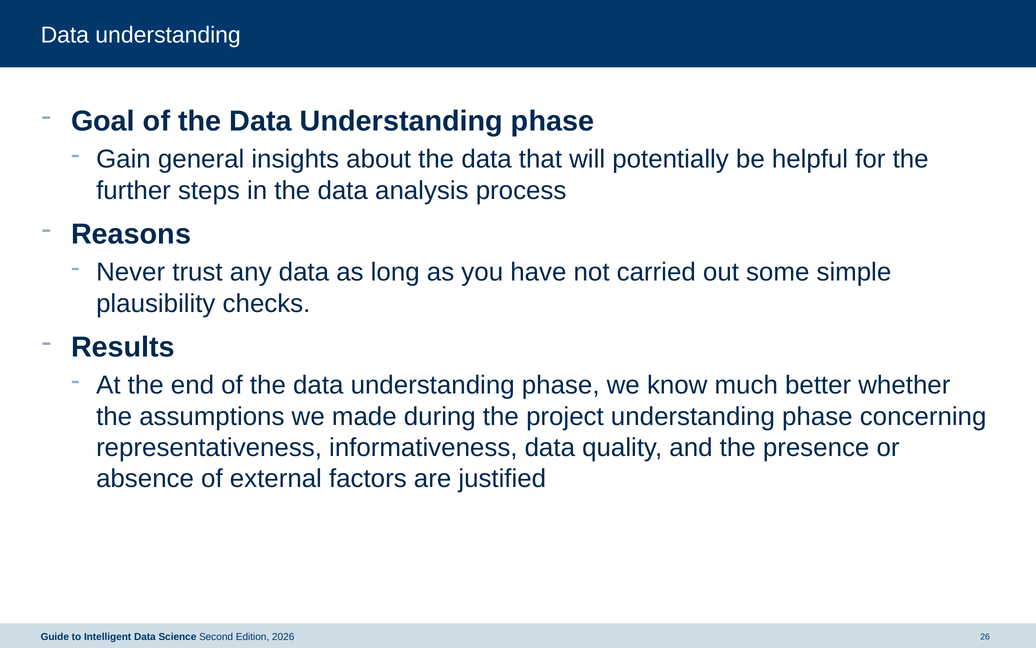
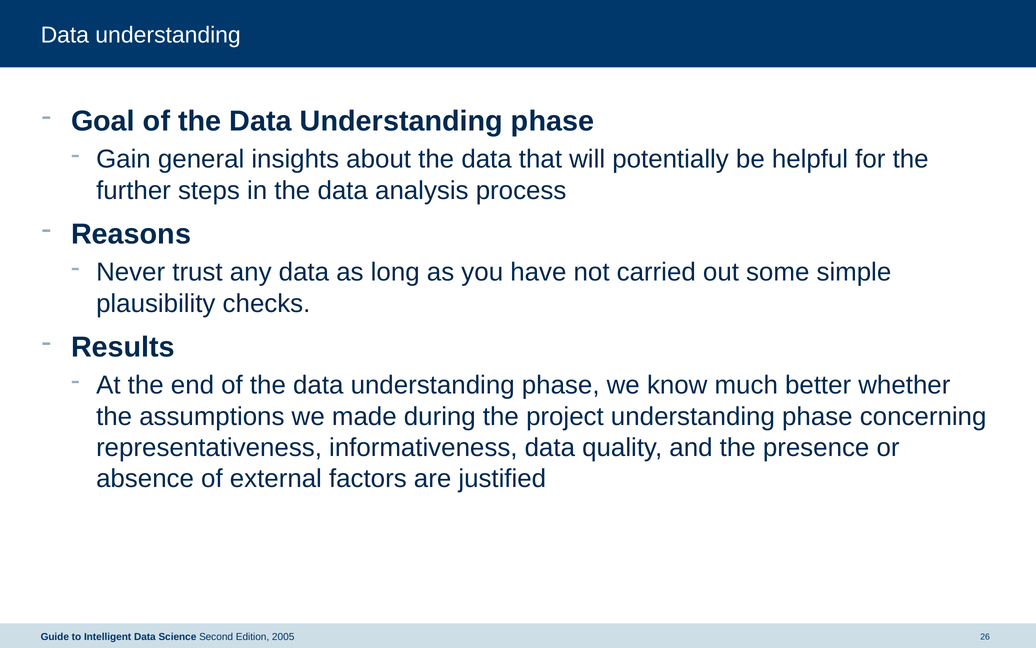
2026: 2026 -> 2005
